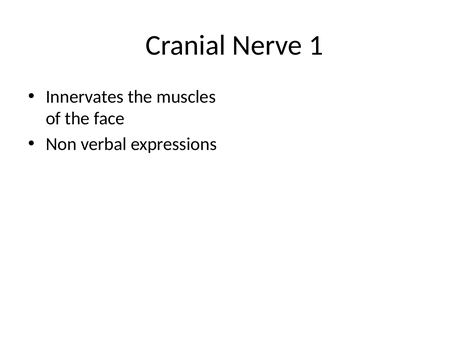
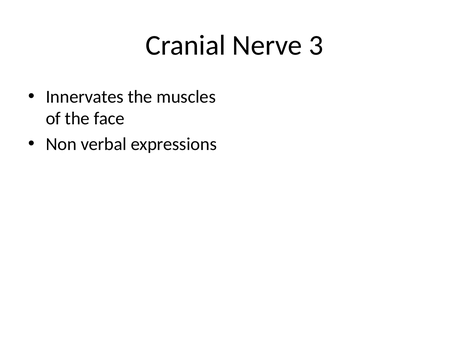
1: 1 -> 3
